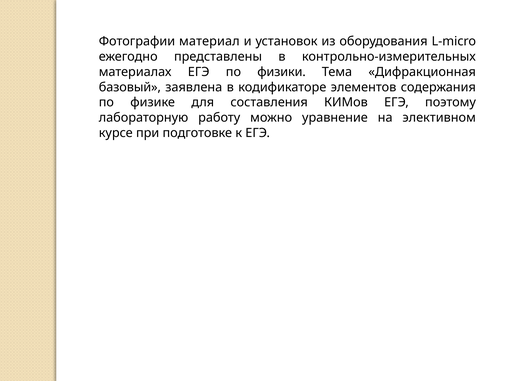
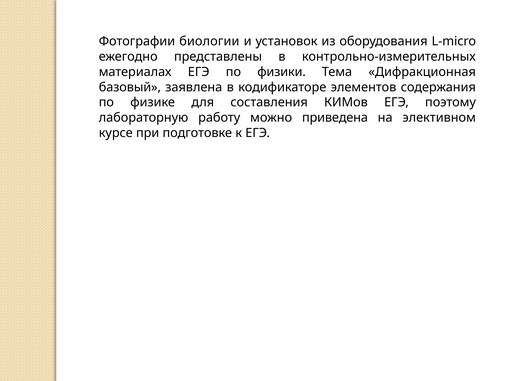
материал: материал -> биологии
уравнение: уравнение -> приведена
